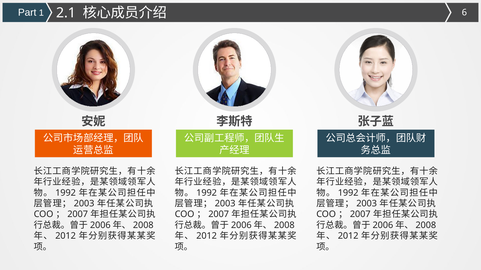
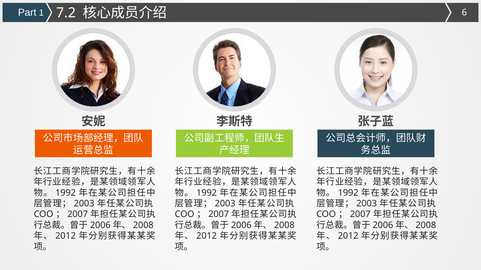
2.1: 2.1 -> 7.2
